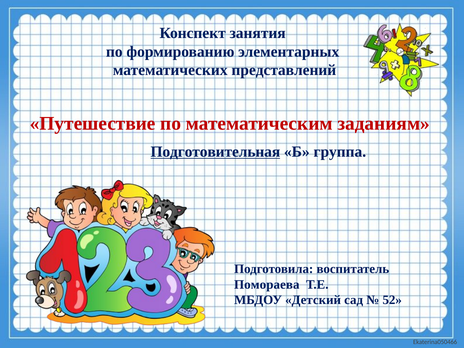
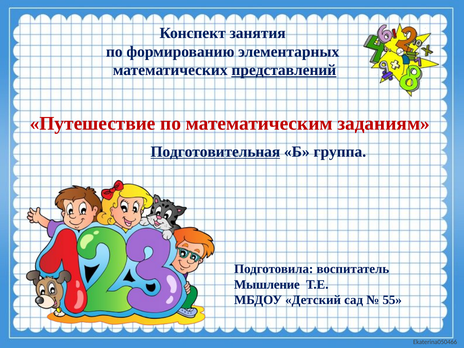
представлений underline: none -> present
Помораева: Помораева -> Мышление
52: 52 -> 55
